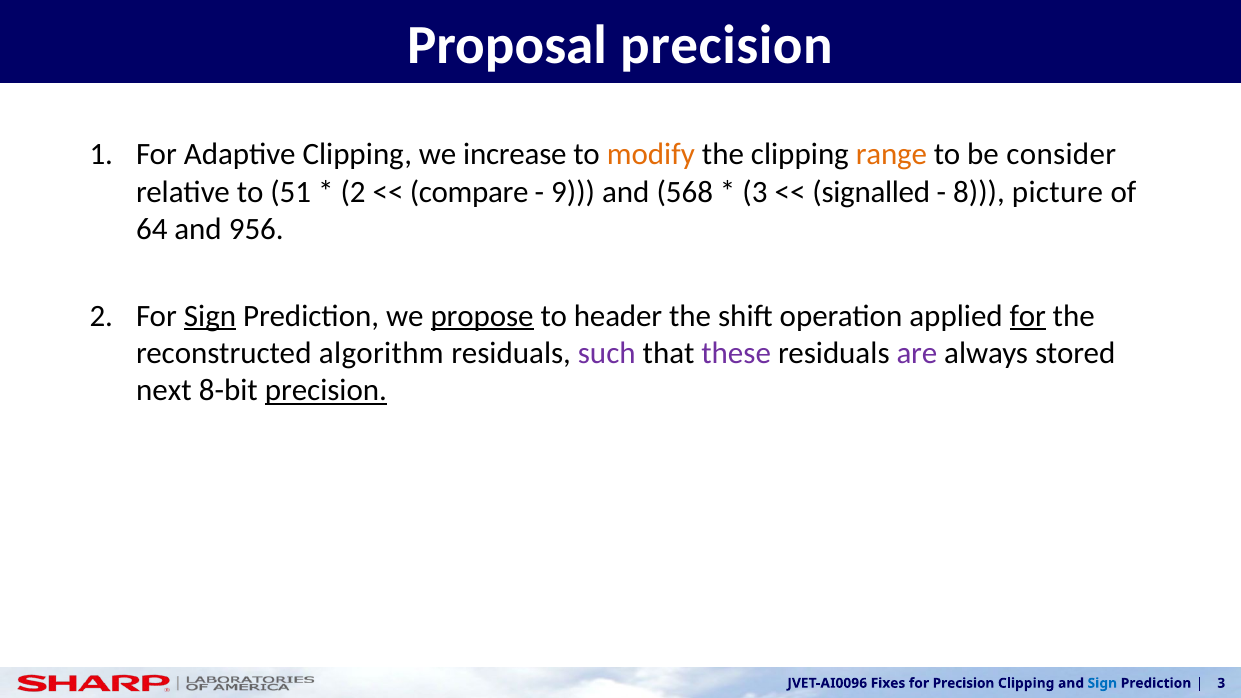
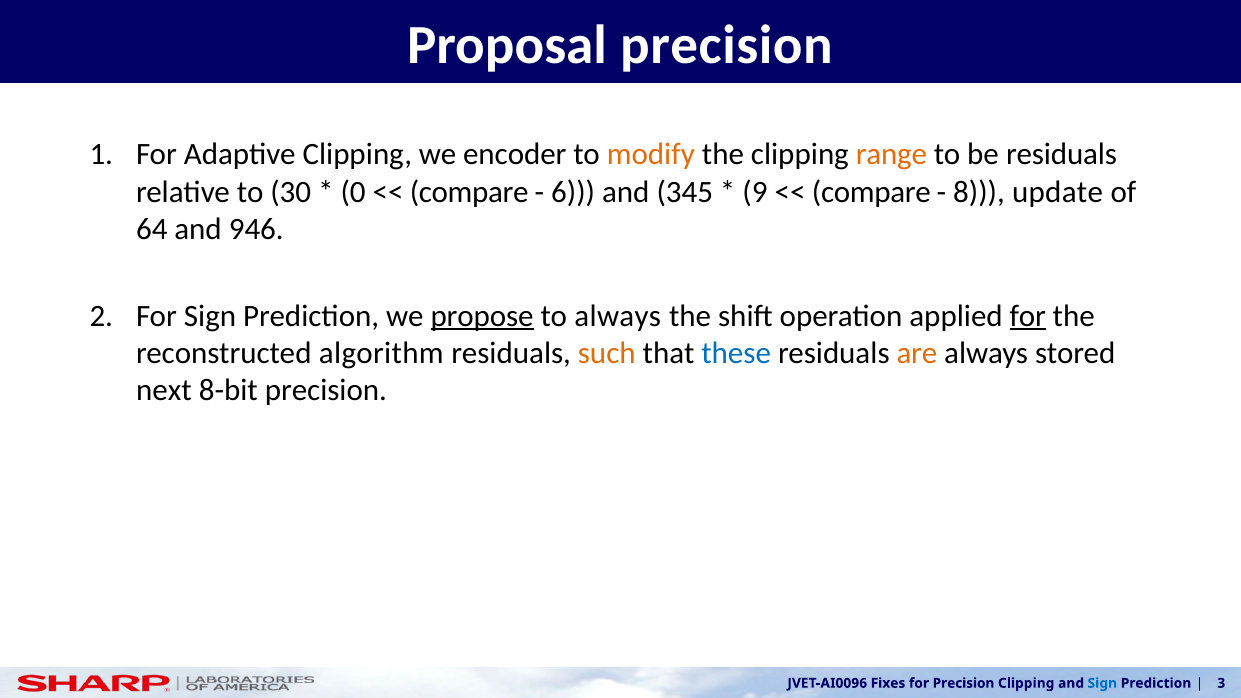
increase: increase -> encoder
be consider: consider -> residuals
51: 51 -> 30
2 at (353, 192): 2 -> 0
9: 9 -> 6
568: 568 -> 345
3 at (755, 192): 3 -> 9
signalled at (871, 192): signalled -> compare
picture: picture -> update
956: 956 -> 946
Sign at (210, 316) underline: present -> none
to header: header -> always
such colour: purple -> orange
these colour: purple -> blue
are colour: purple -> orange
precision at (326, 390) underline: present -> none
